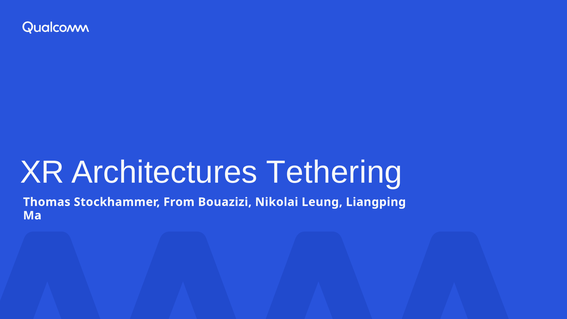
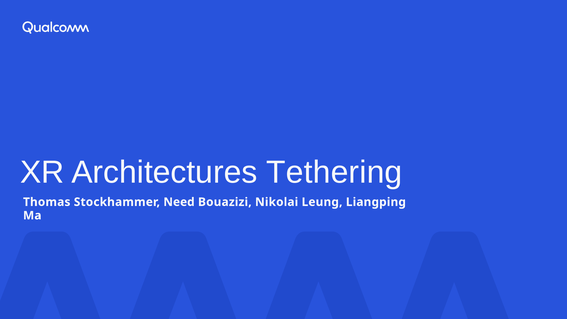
From: From -> Need
